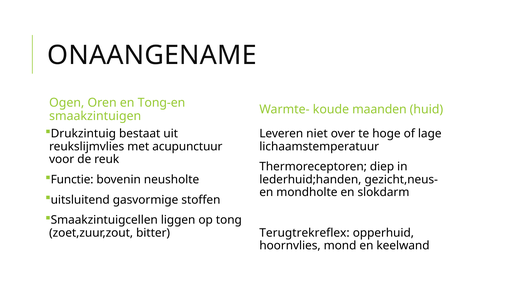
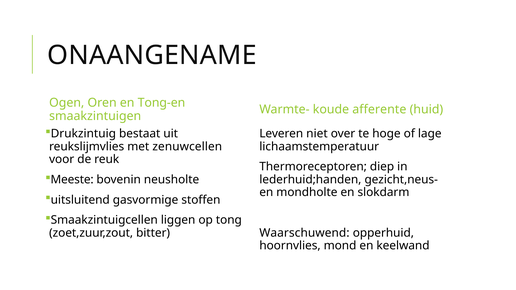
maanden: maanden -> afferente
acupunctuur: acupunctuur -> zenuwcellen
Functie: Functie -> Meeste
Terugtrekreflex: Terugtrekreflex -> Waarschuwend
